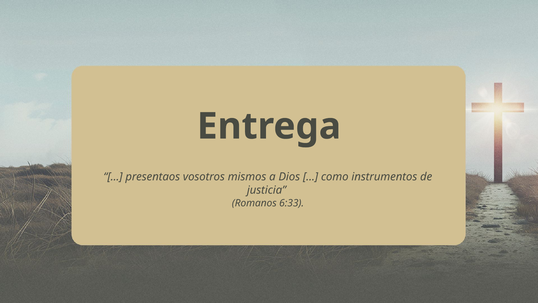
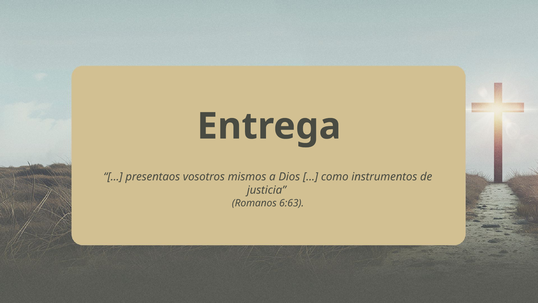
6:33: 6:33 -> 6:63
